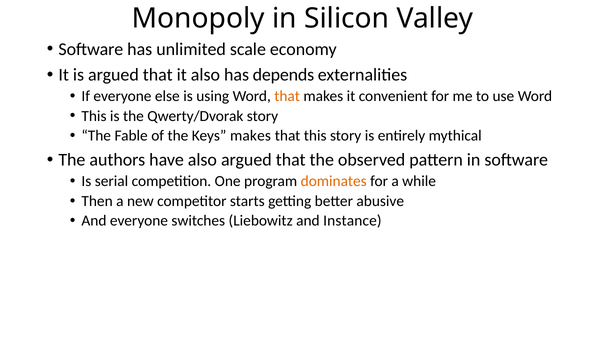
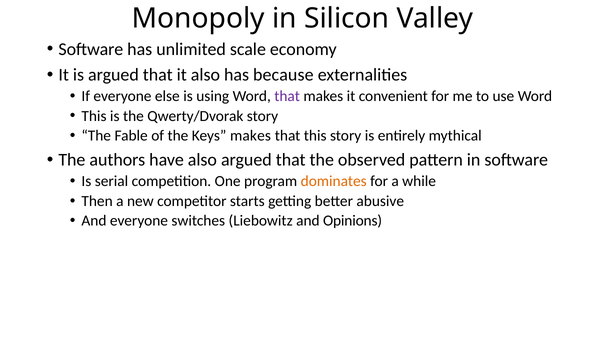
depends: depends -> because
that at (287, 96) colour: orange -> purple
Instance: Instance -> Opinions
